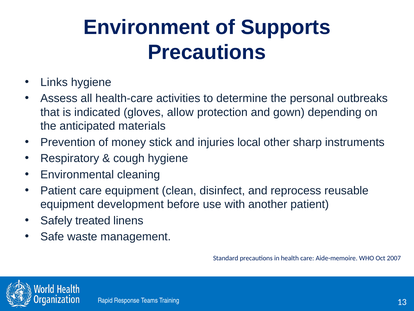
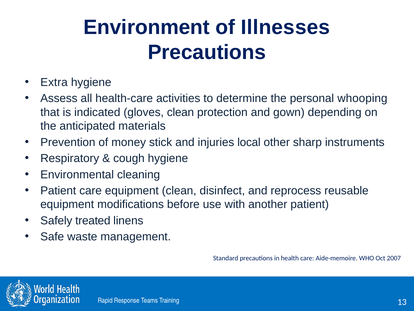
Supports: Supports -> Illnesses
Links: Links -> Extra
outbreaks: outbreaks -> whooping
gloves allow: allow -> clean
development: development -> modifications
